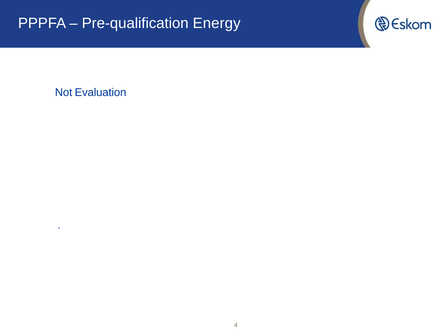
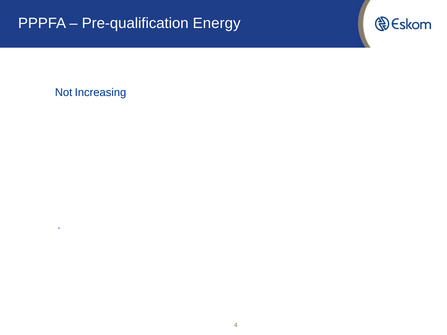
Evaluation: Evaluation -> Increasing
